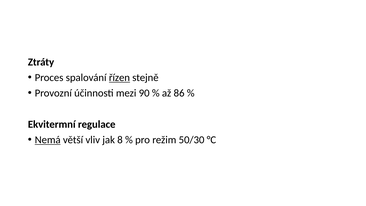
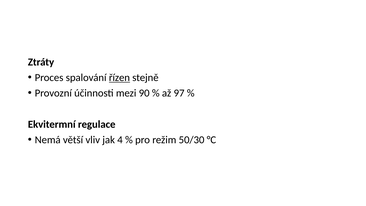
86: 86 -> 97
Nemá underline: present -> none
8: 8 -> 4
